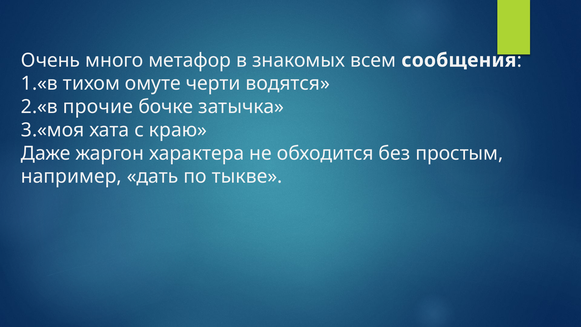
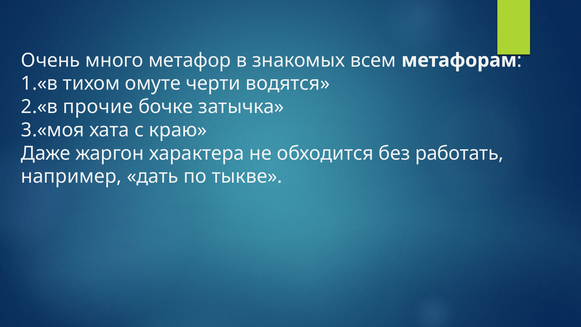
сообщения: сообщения -> метафорам
простым: простым -> работать
